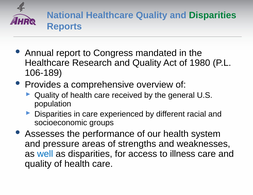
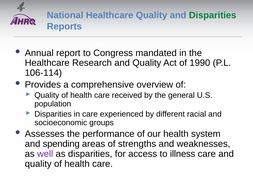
1980: 1980 -> 1990
106-189: 106-189 -> 106-114
pressure: pressure -> spending
well colour: blue -> purple
